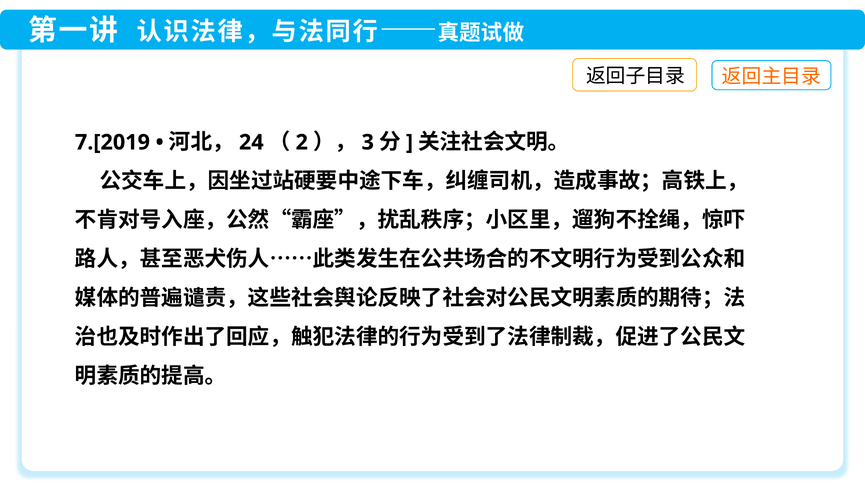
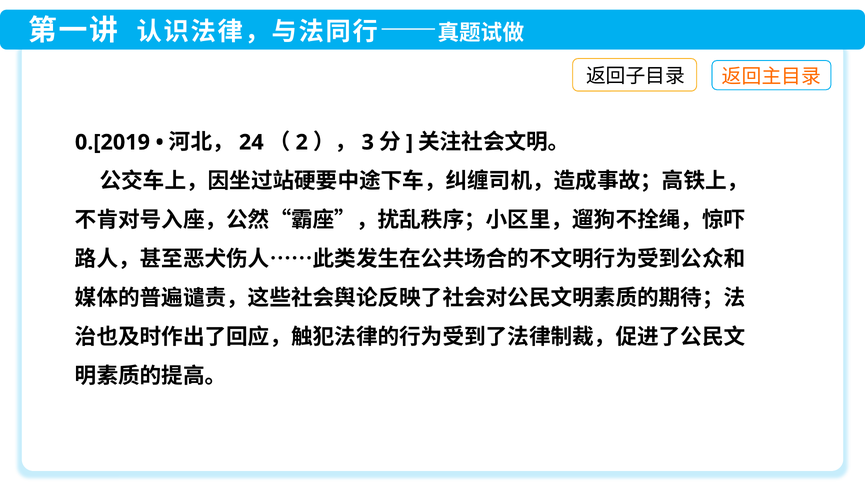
7.[2019: 7.[2019 -> 0.[2019
